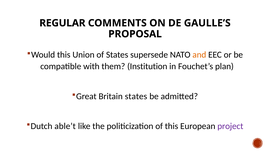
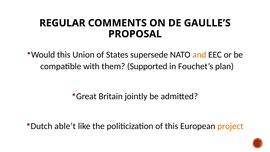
Institution: Institution -> Supported
Britain states: states -> jointly
project colour: purple -> orange
